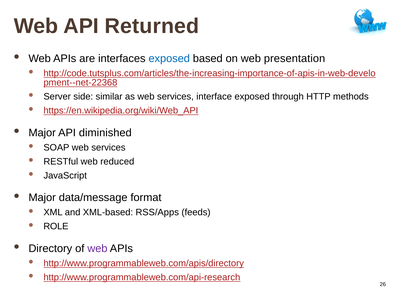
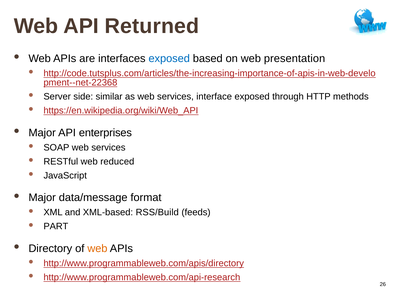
diminished: diminished -> enterprises
RSS/Apps: RSS/Apps -> RSS/Build
ROLE: ROLE -> PART
web at (97, 248) colour: purple -> orange
